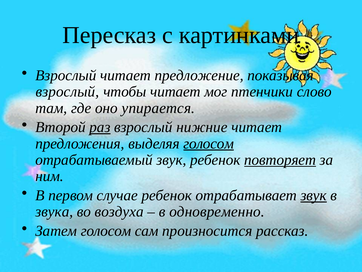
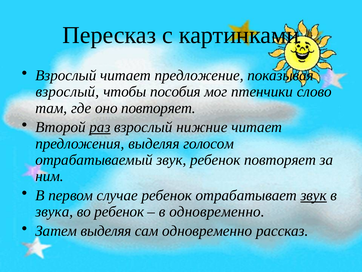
чтобы читает: читает -> пособия
оно упирается: упирается -> повторяет
голосом at (209, 143) underline: present -> none
повторяет at (280, 160) underline: present -> none
во воздуха: воздуха -> ребенок
Затем голосом: голосом -> выделяя
сам произносится: произносится -> одновременно
